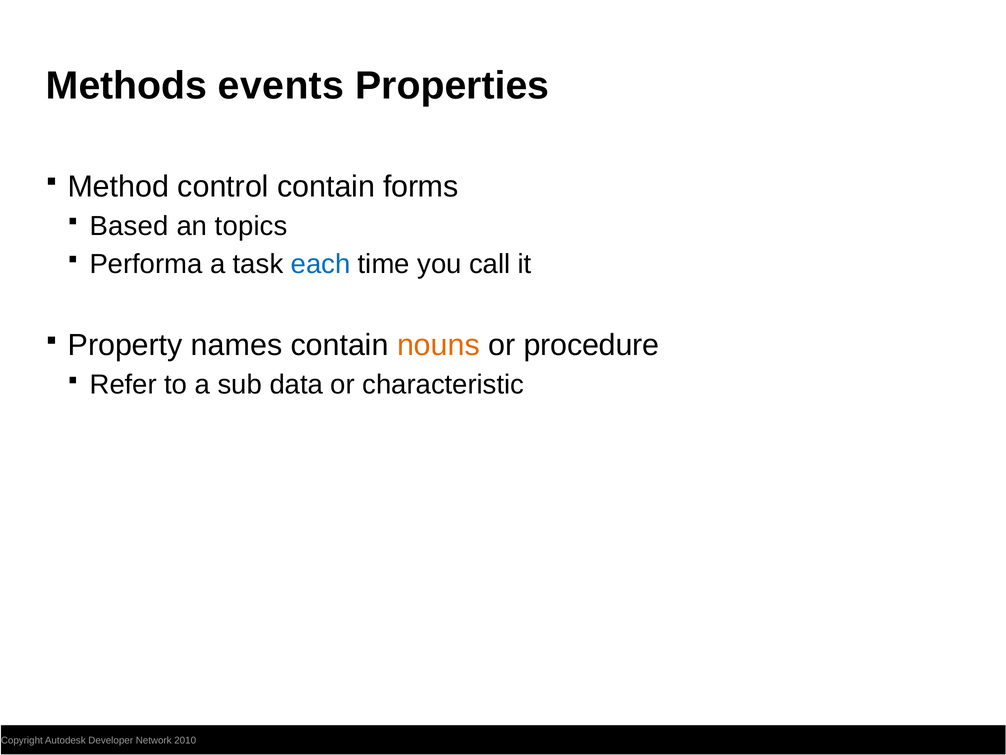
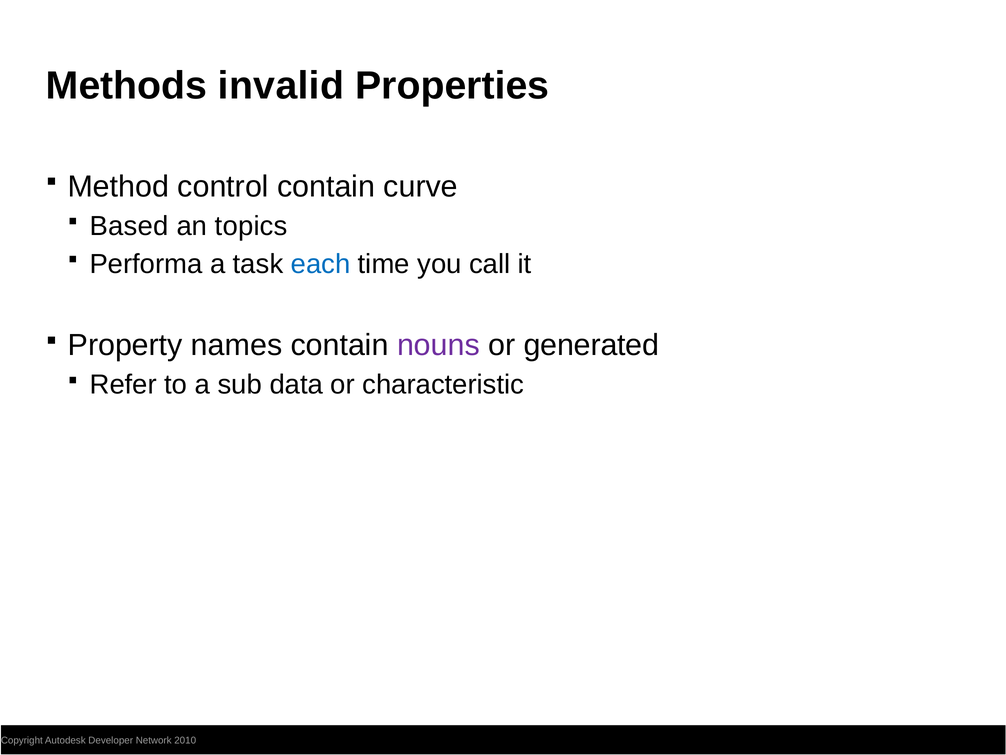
events: events -> invalid
forms: forms -> curve
nouns colour: orange -> purple
procedure: procedure -> generated
